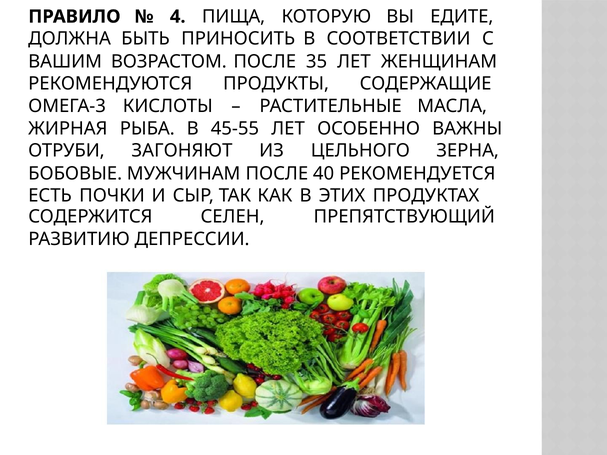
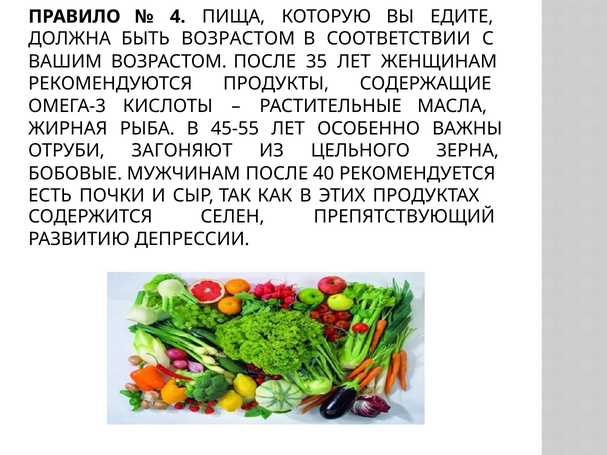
БЫТЬ ПРИНОСИТЬ: ПРИНОСИТЬ -> ВОЗРАСТОМ
